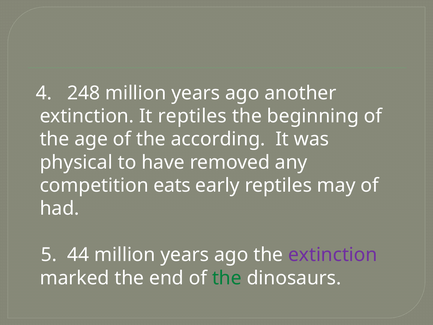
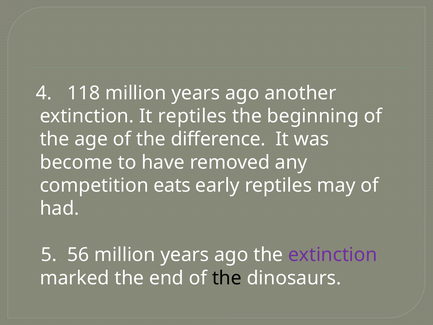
248: 248 -> 118
according: according -> difference
physical: physical -> become
44: 44 -> 56
the at (227, 278) colour: green -> black
